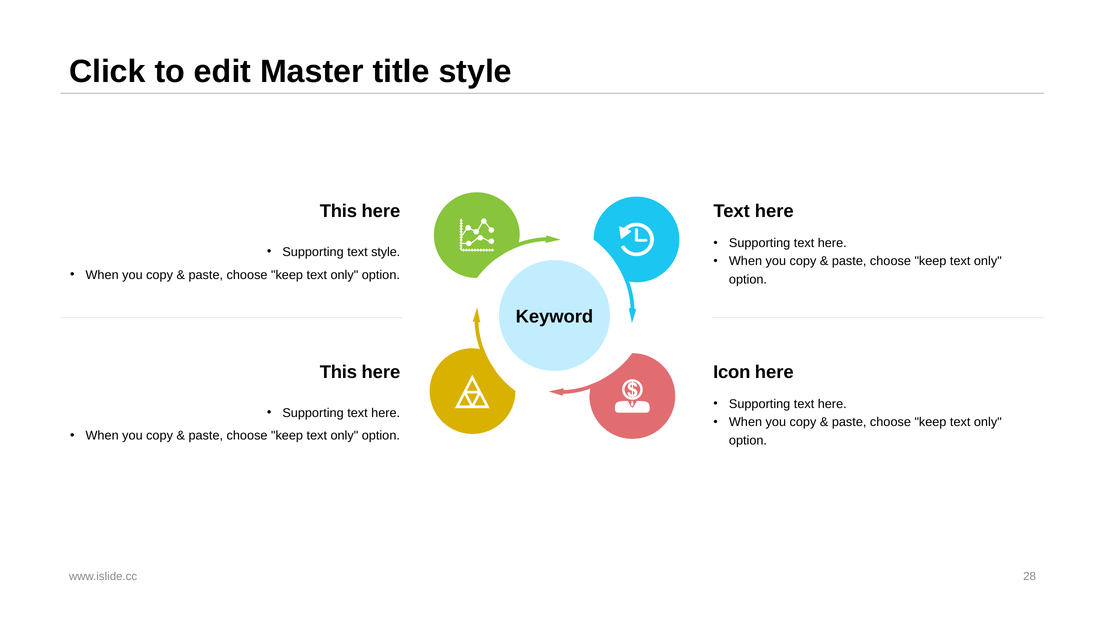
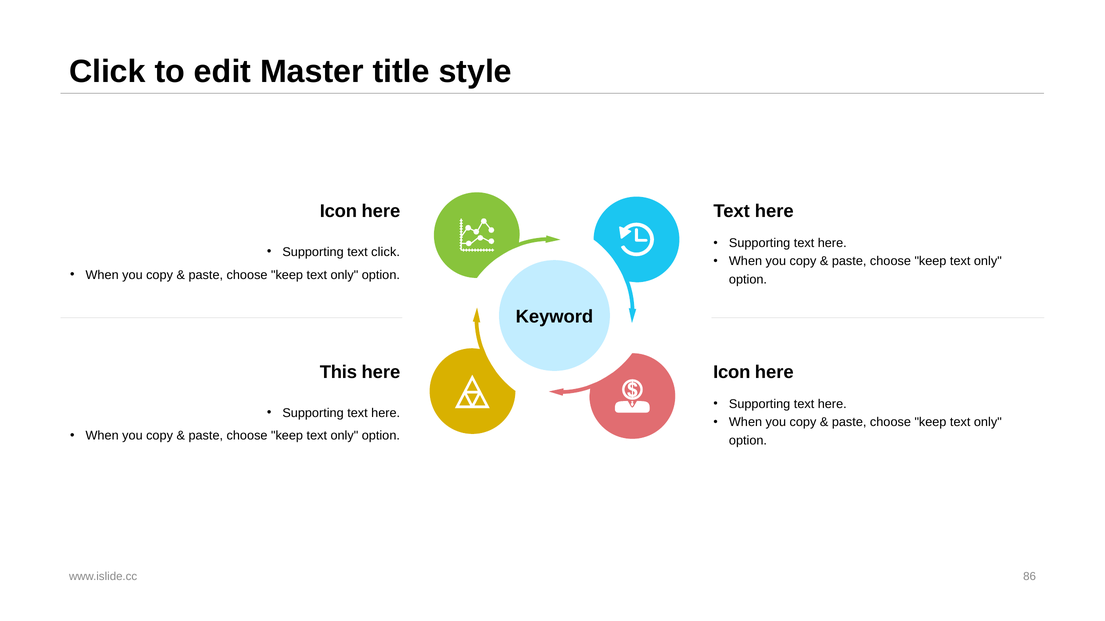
This at (338, 211): This -> Icon
text style: style -> click
28: 28 -> 86
